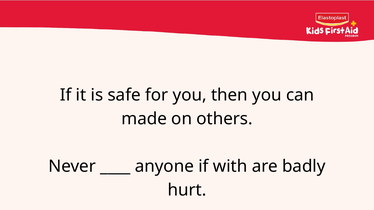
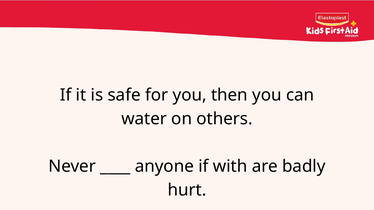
made: made -> water
